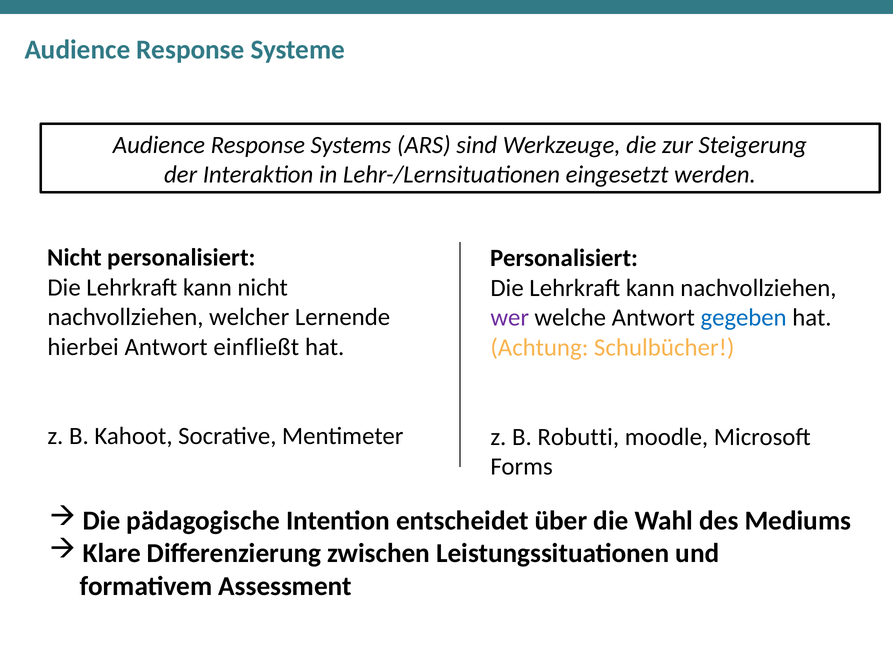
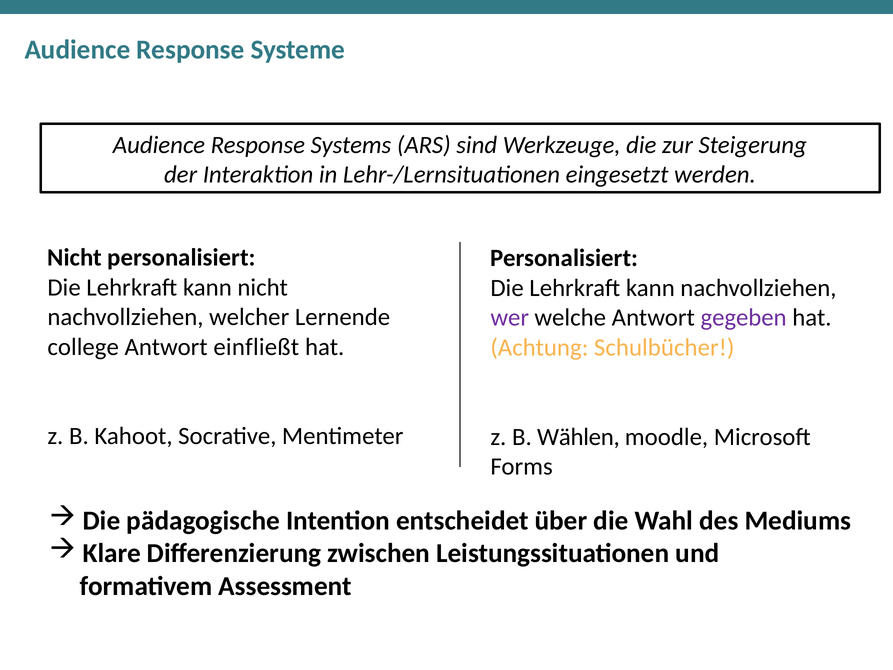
gegeben colour: blue -> purple
hierbei: hierbei -> college
Robutti: Robutti -> Wählen
